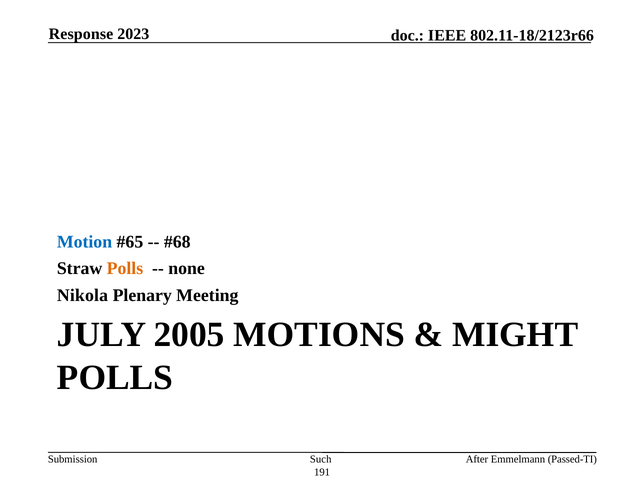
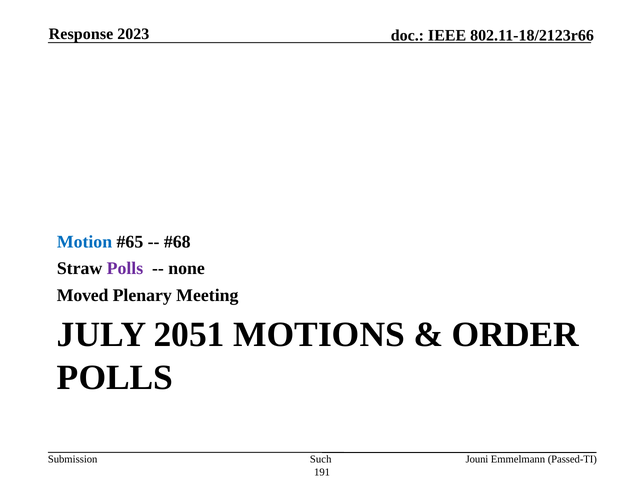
Polls at (125, 269) colour: orange -> purple
Nikola: Nikola -> Moved
2005: 2005 -> 2051
MIGHT: MIGHT -> ORDER
After: After -> Jouni
